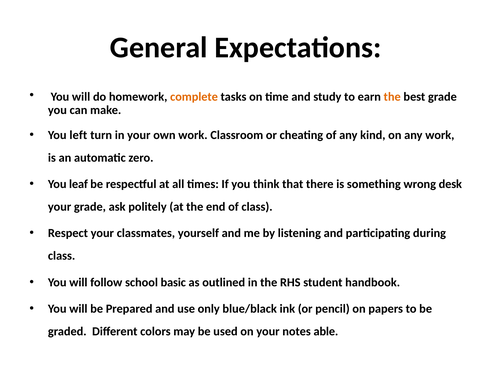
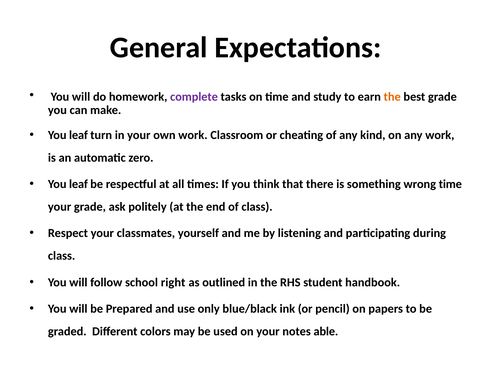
complete colour: orange -> purple
left at (78, 135): left -> leaf
wrong desk: desk -> time
basic: basic -> right
